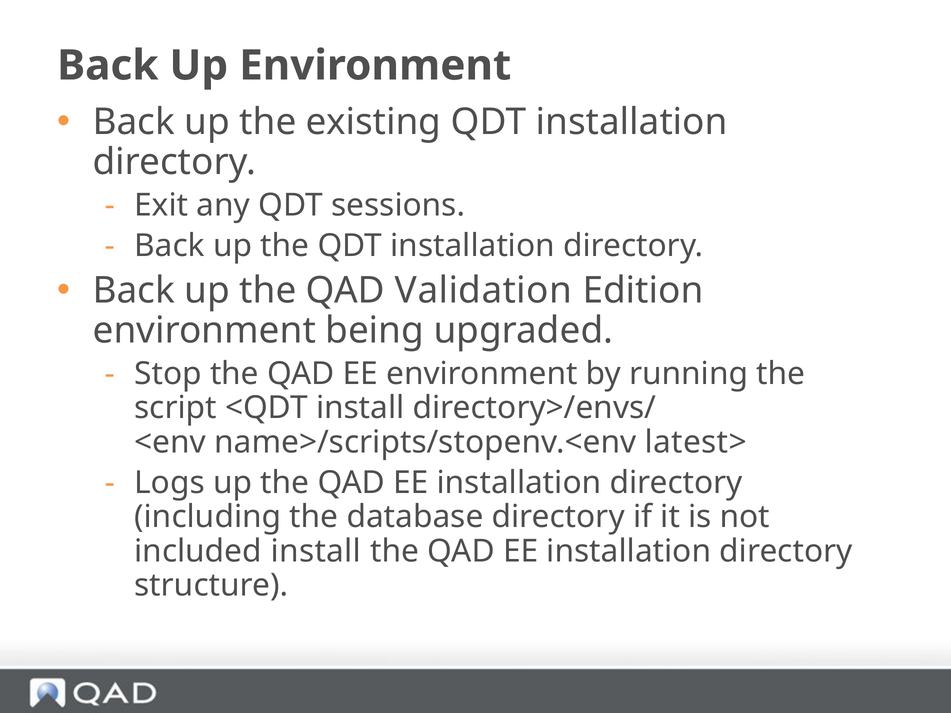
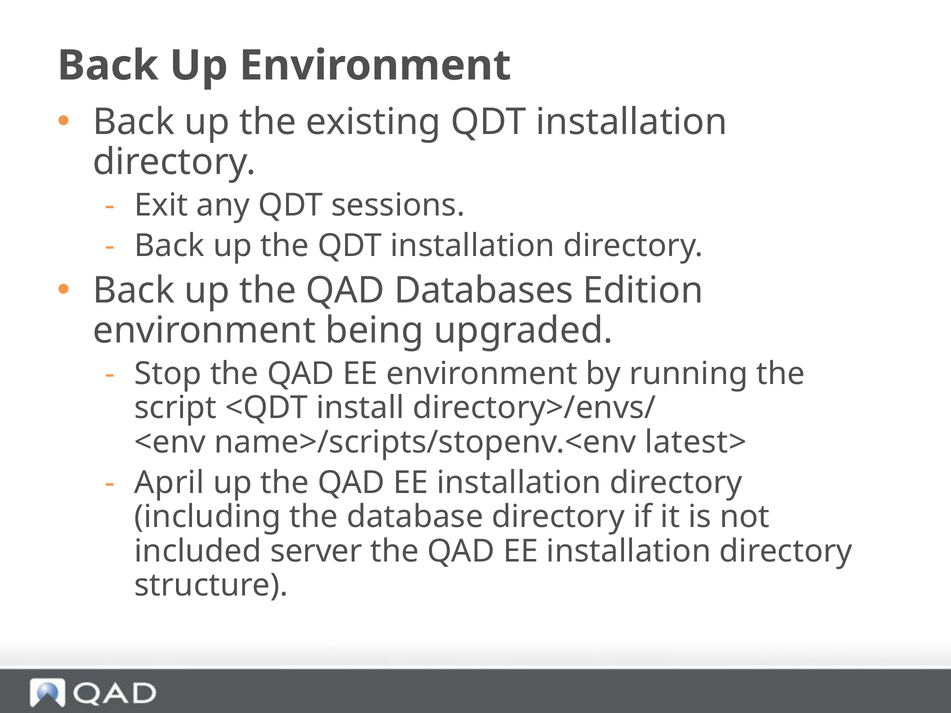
Validation: Validation -> Databases
Logs: Logs -> April
included install: install -> server
